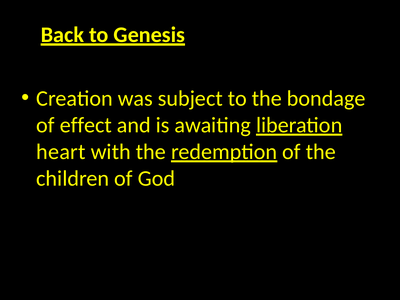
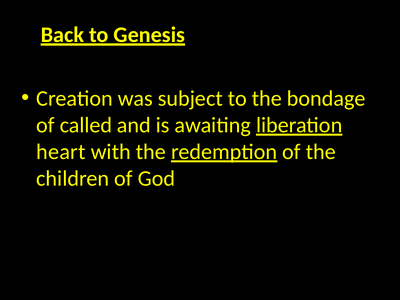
effect: effect -> called
